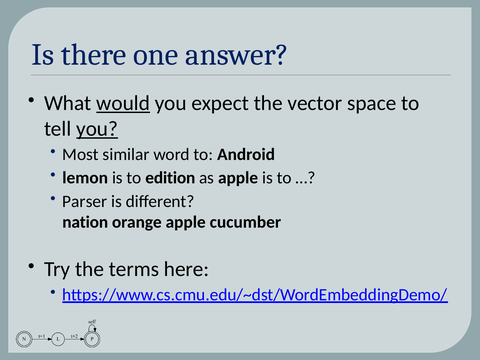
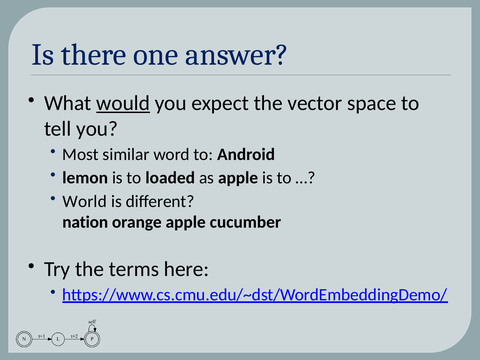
you at (97, 129) underline: present -> none
edition: edition -> loaded
Parser: Parser -> World
